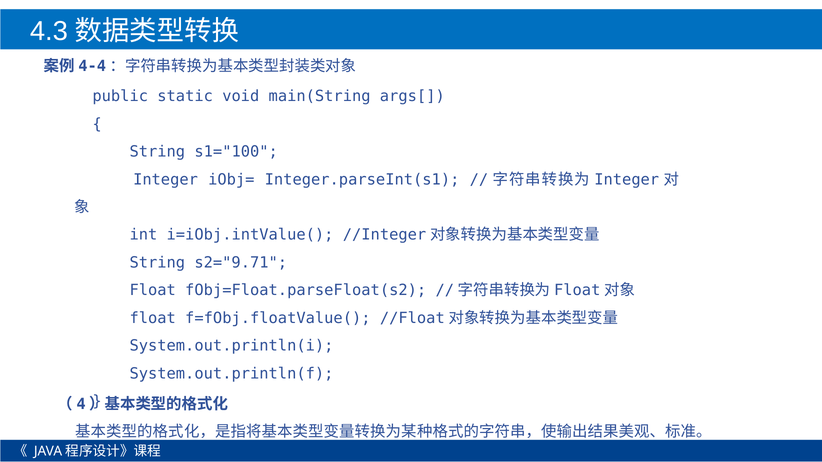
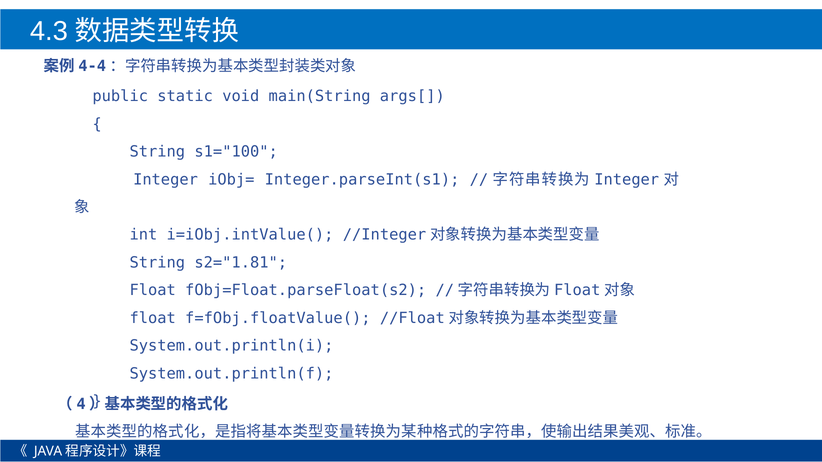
s2="9.71: s2="9.71 -> s2="1.81
